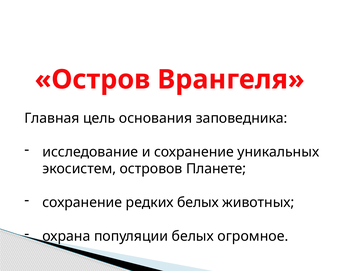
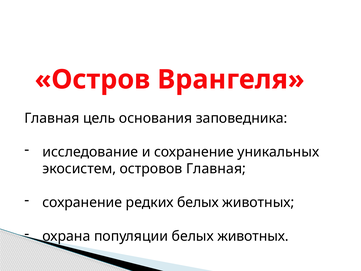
островов Планете: Планете -> Главная
популяции белых огромное: огромное -> животных
